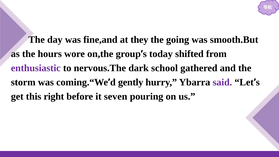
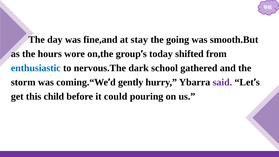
they: they -> stay
enthusiastic colour: purple -> blue
right: right -> child
seven: seven -> could
